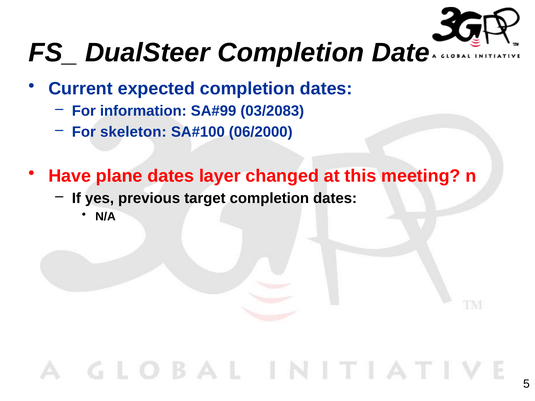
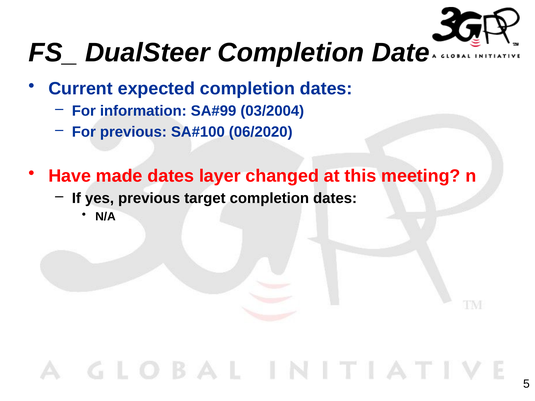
03/2083: 03/2083 -> 03/2004
For skeleton: skeleton -> previous
06/2000: 06/2000 -> 06/2020
plane: plane -> made
